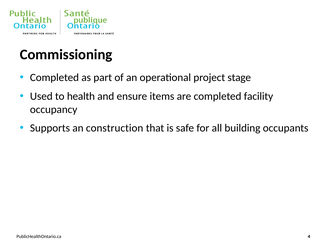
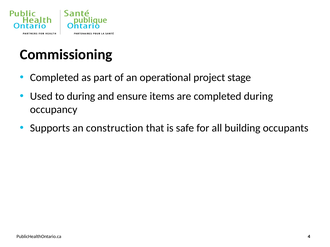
to health: health -> during
completed facility: facility -> during
